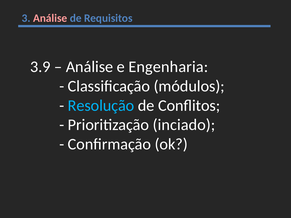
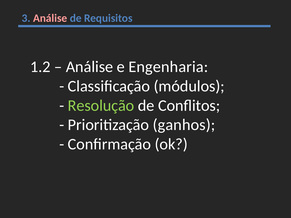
3.9: 3.9 -> 1.2
Resolução colour: light blue -> light green
inciado: inciado -> ganhos
